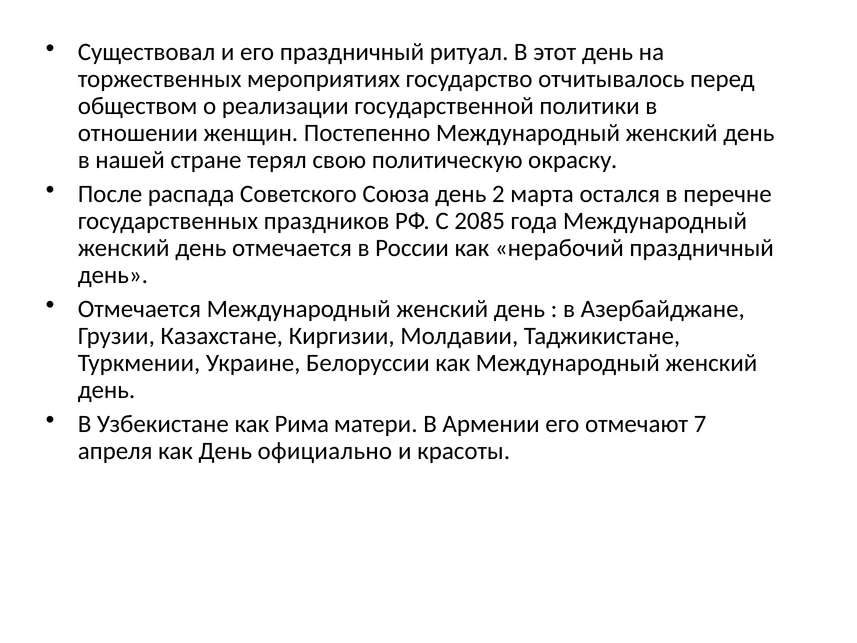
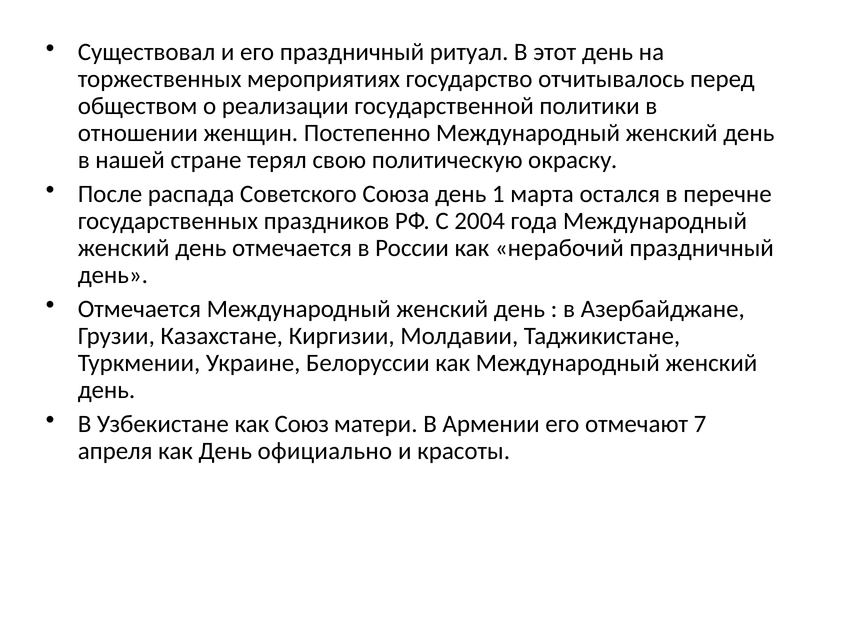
2: 2 -> 1
2085: 2085 -> 2004
Рима: Рима -> Союз
